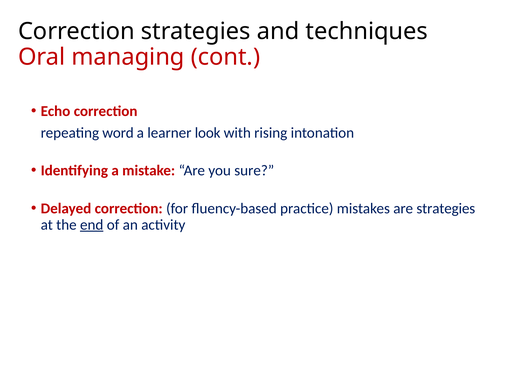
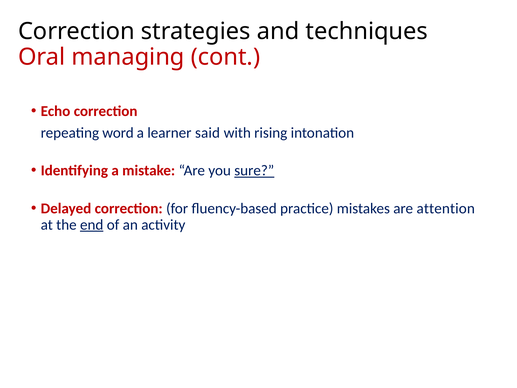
look: look -> said
sure underline: none -> present
are strategies: strategies -> attention
